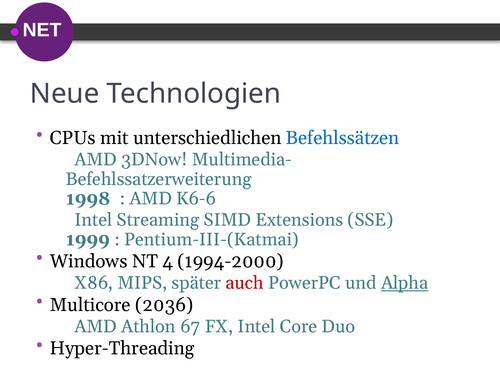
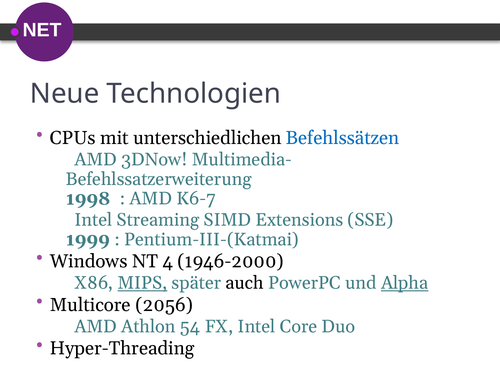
K6-6: K6-6 -> K6-7
1994-2000: 1994-2000 -> 1946-2000
MIPS underline: none -> present
auch colour: red -> black
2036: 2036 -> 2056
67: 67 -> 54
